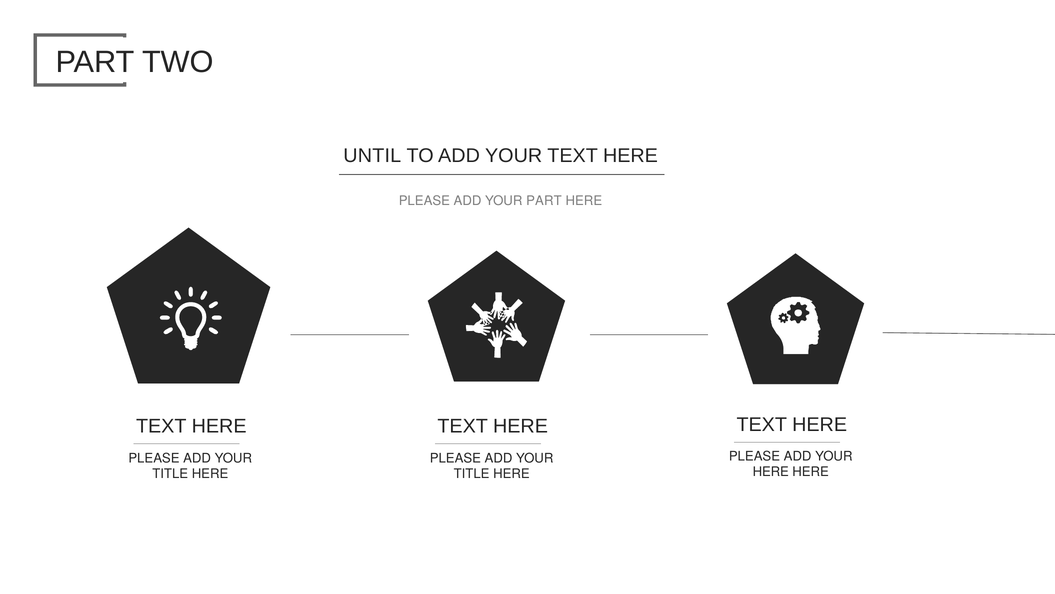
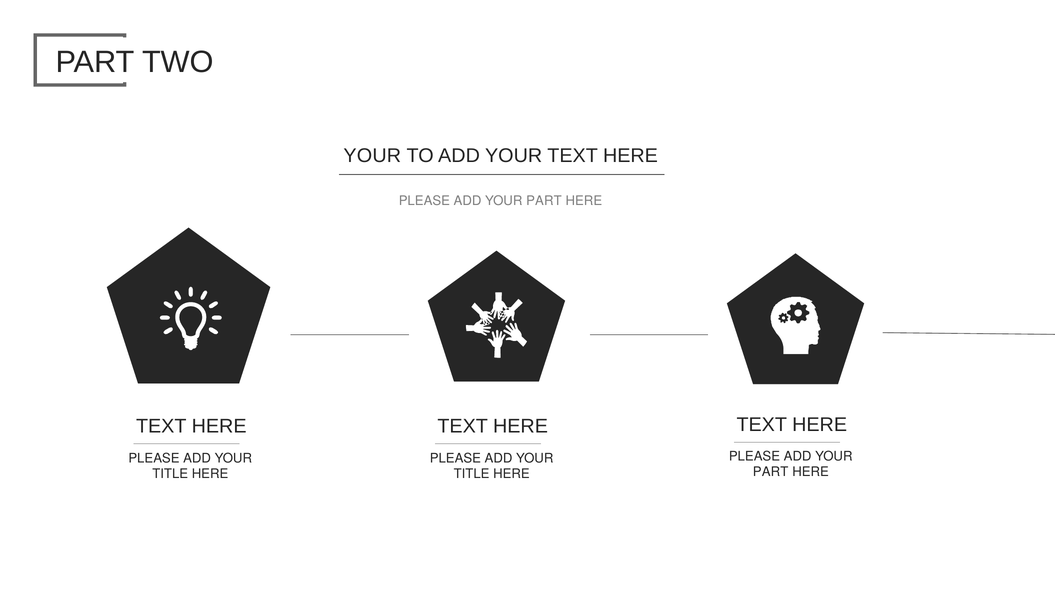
UNTIL at (372, 156): UNTIL -> YOUR
HERE at (771, 472): HERE -> PART
